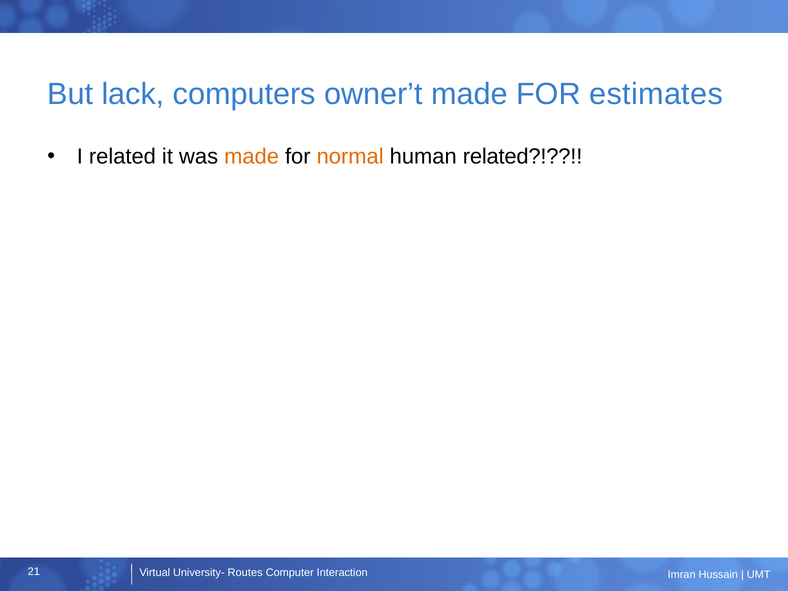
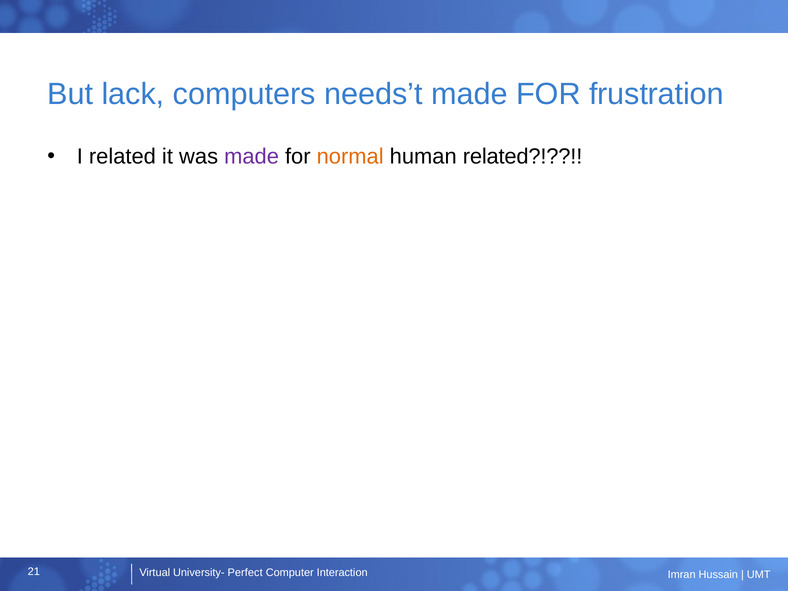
owner’t: owner’t -> needs’t
estimates: estimates -> frustration
made at (252, 157) colour: orange -> purple
Routes: Routes -> Perfect
